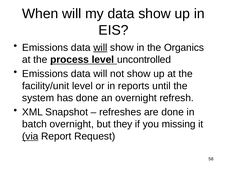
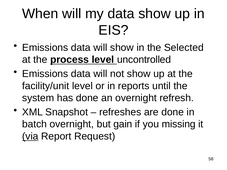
will at (100, 48) underline: present -> none
Organics: Organics -> Selected
they: they -> gain
